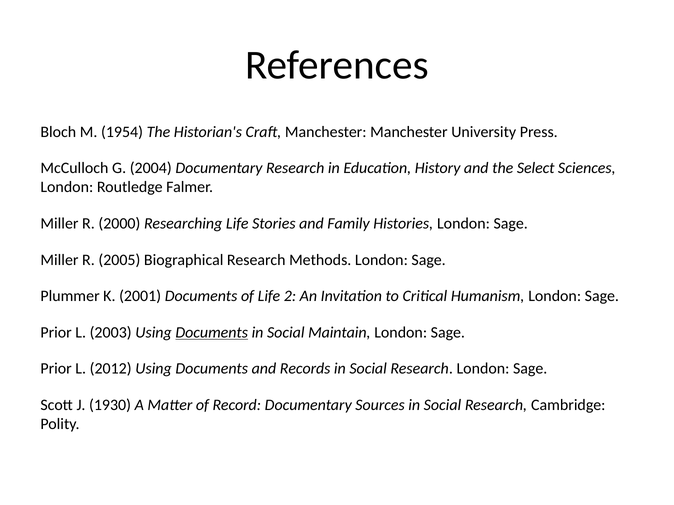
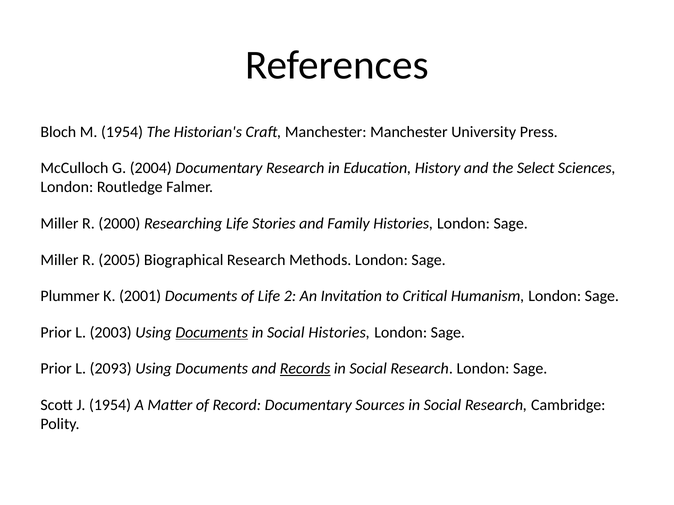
Social Maintain: Maintain -> Histories
2012: 2012 -> 2093
Records underline: none -> present
J 1930: 1930 -> 1954
